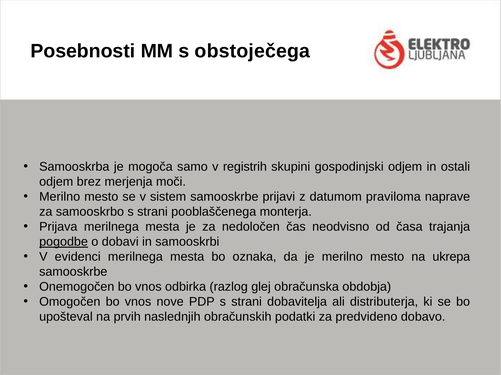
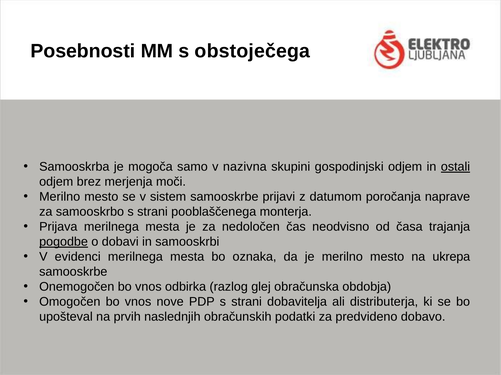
registrih: registrih -> nazivna
ostali underline: none -> present
praviloma: praviloma -> poročanja
